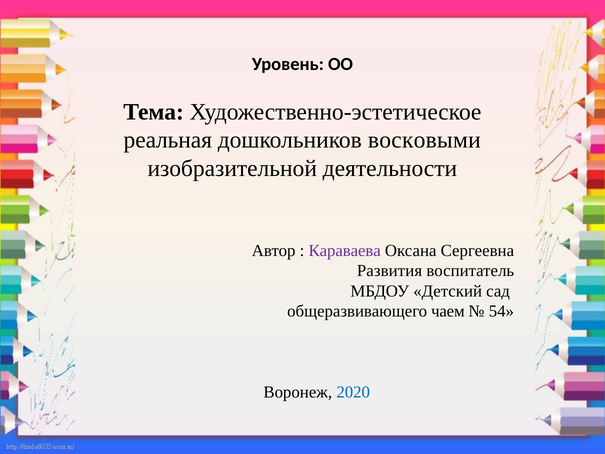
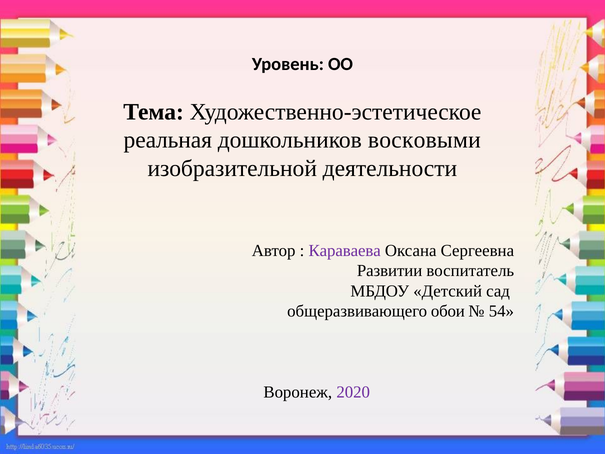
Развития: Развития -> Развитии
чаем: чаем -> обои
2020 colour: blue -> purple
